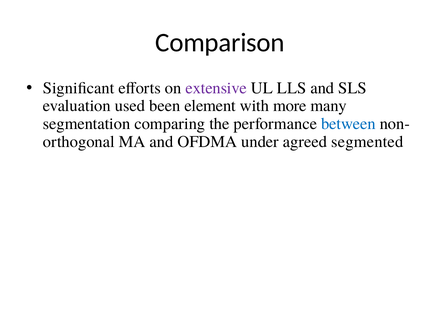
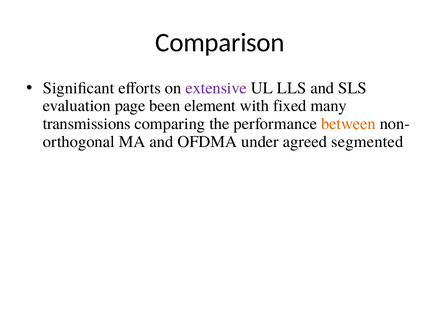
used: used -> page
more: more -> fixed
segmentation: segmentation -> transmissions
between colour: blue -> orange
